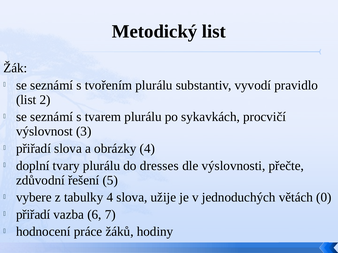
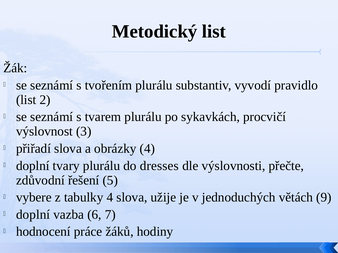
0: 0 -> 9
přiřadí at (33, 215): přiřadí -> doplní
